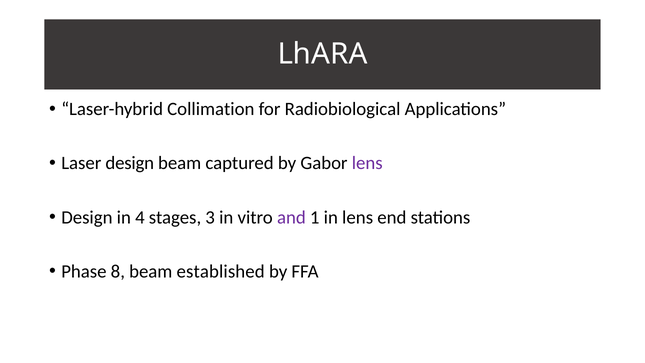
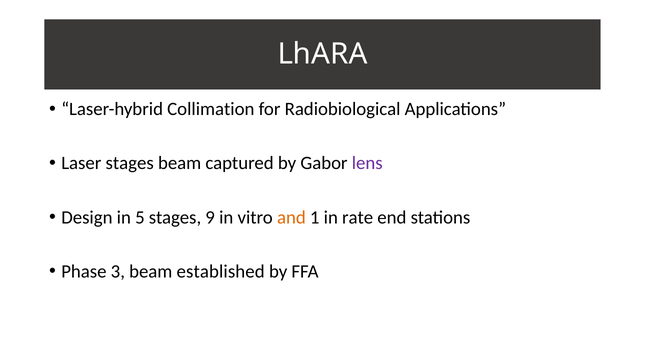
Laser design: design -> stages
4: 4 -> 5
3: 3 -> 9
and colour: purple -> orange
in lens: lens -> rate
8: 8 -> 3
